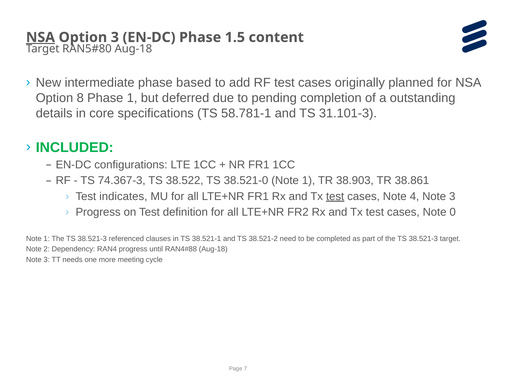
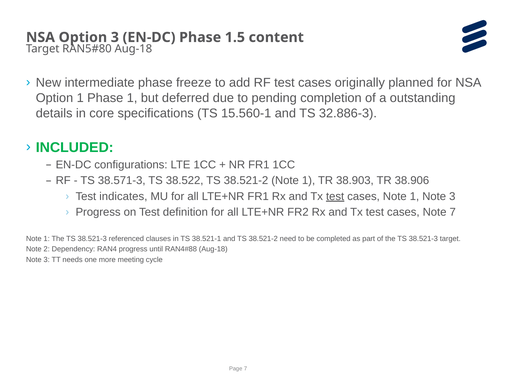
NSA at (40, 37) underline: present -> none
based: based -> freeze
Option 8: 8 -> 1
58.781-1: 58.781-1 -> 15.560-1
31.101-3: 31.101-3 -> 32.886-3
74.367-3: 74.367-3 -> 38.571-3
38.522 TS 38.521-0: 38.521-0 -> 38.521-2
38.861: 38.861 -> 38.906
cases Note 4: 4 -> 1
Note 0: 0 -> 7
